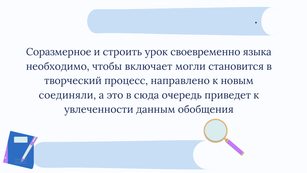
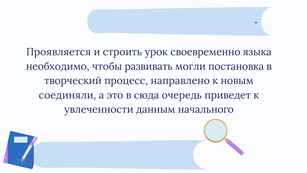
Соразмерное: Соразмерное -> Проявляется
включает: включает -> развивать
становится: становится -> постановка
обобщения: обобщения -> начального
